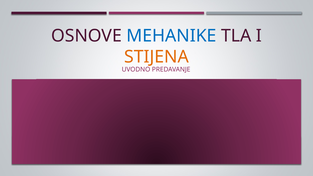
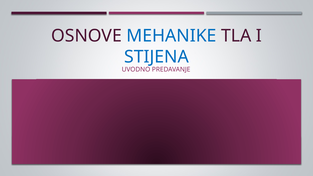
STIJENA colour: orange -> blue
